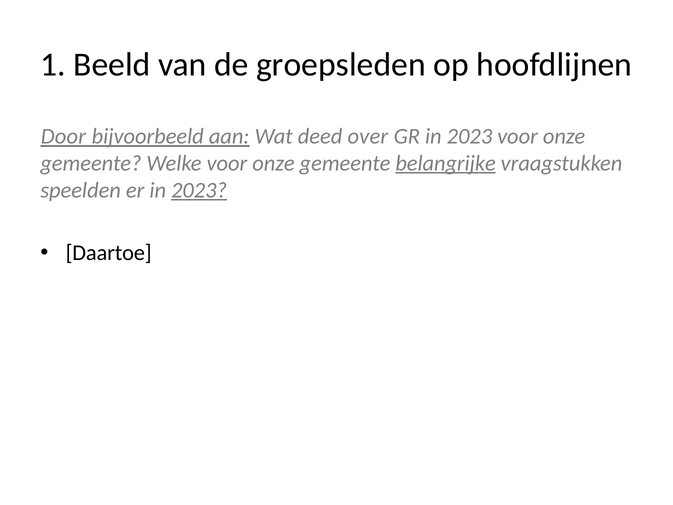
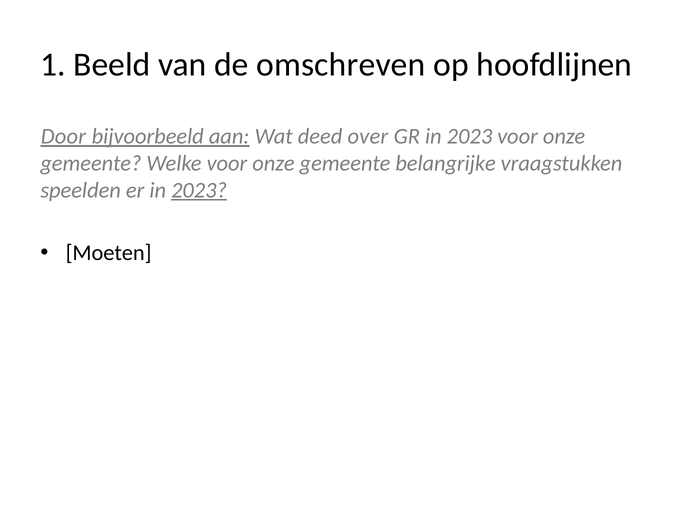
groepsleden: groepsleden -> omschreven
belangrijke underline: present -> none
Daartoe: Daartoe -> Moeten
